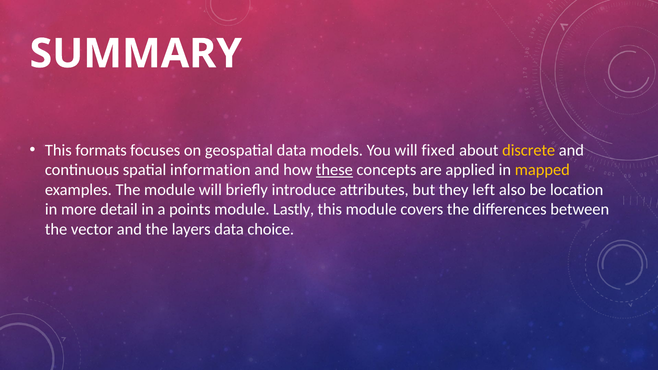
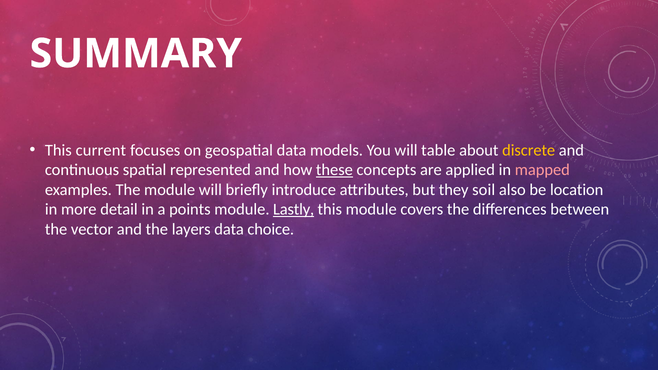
formats: formats -> current
fixed: fixed -> table
information: information -> represented
mapped colour: yellow -> pink
left: left -> soil
Lastly underline: none -> present
